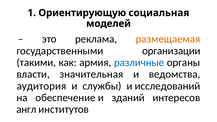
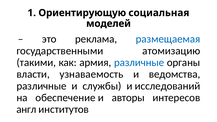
размещаемая colour: orange -> blue
организации: организации -> атомизацию
значительная: значительная -> узнаваемость
аудитория at (41, 86): аудитория -> различные
зданий: зданий -> авторы
